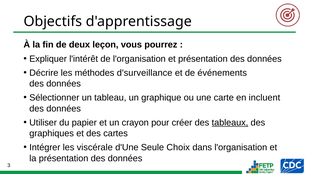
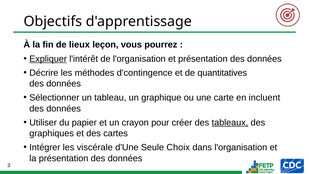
deux: deux -> lieux
Expliquer underline: none -> present
d'surveillance: d'surveillance -> d'contingence
événements: événements -> quantitatives
